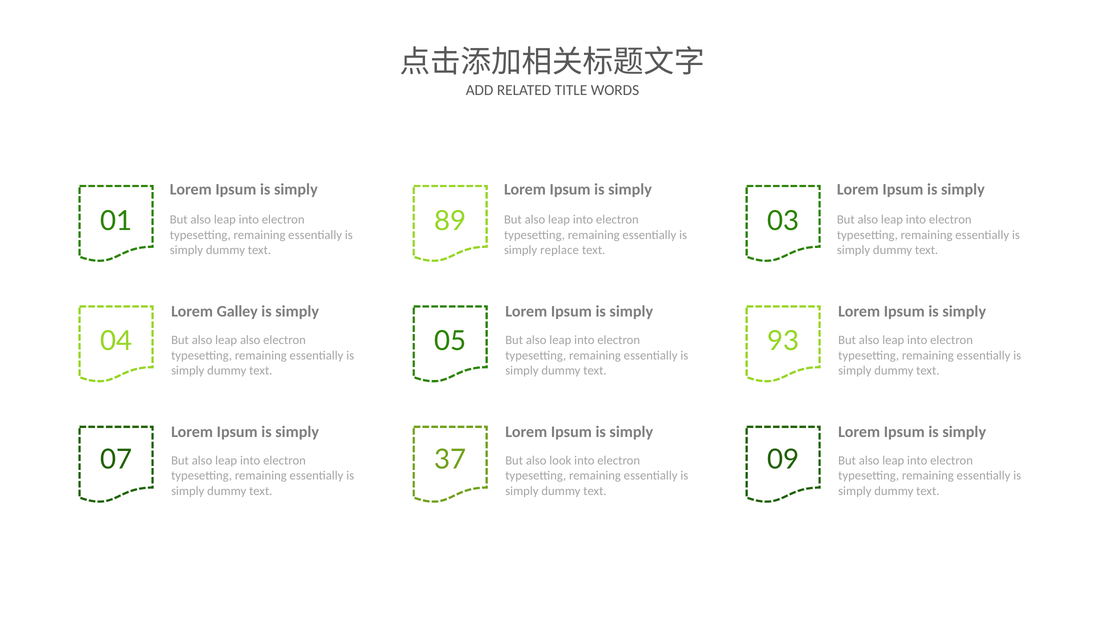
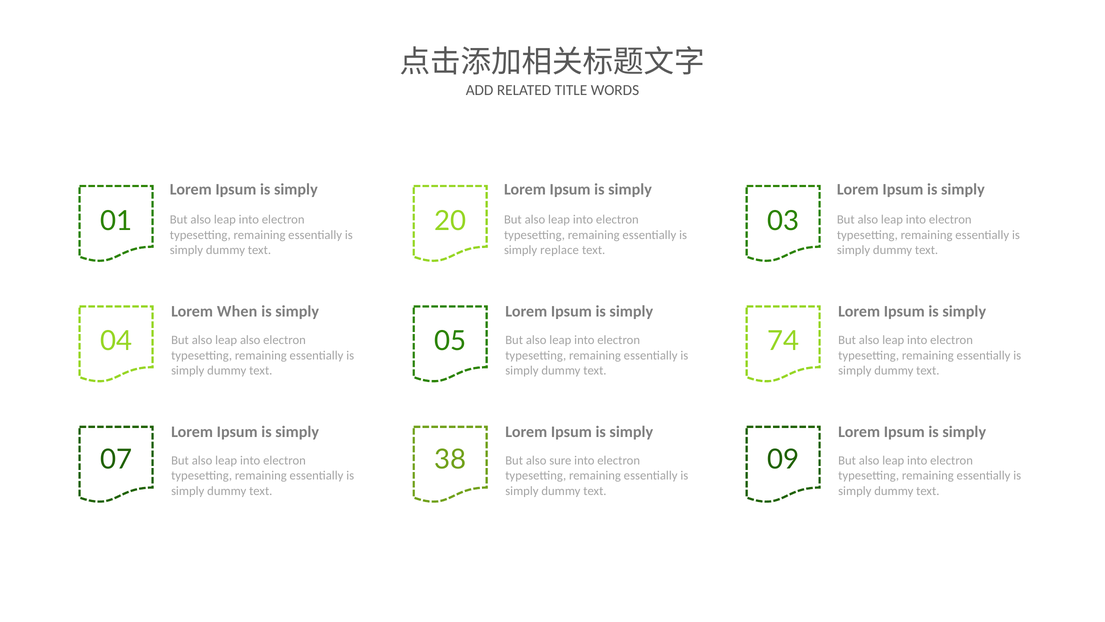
89: 89 -> 20
Galley: Galley -> When
93: 93 -> 74
37: 37 -> 38
look: look -> sure
